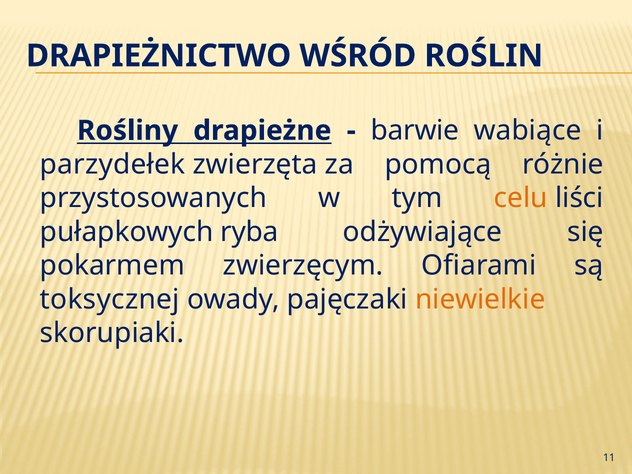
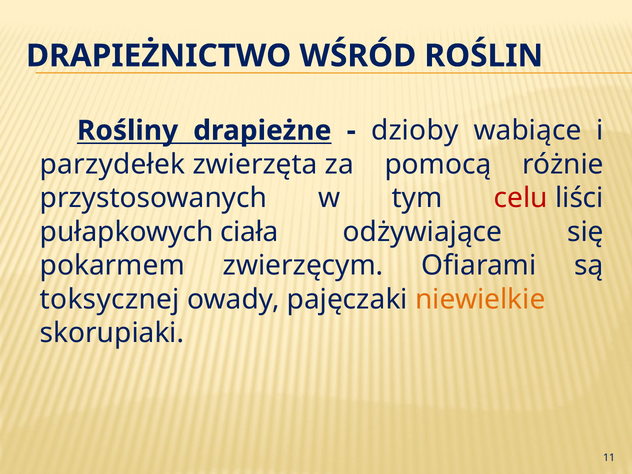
barwie: barwie -> dzioby
celu colour: orange -> red
ryba: ryba -> ciała
